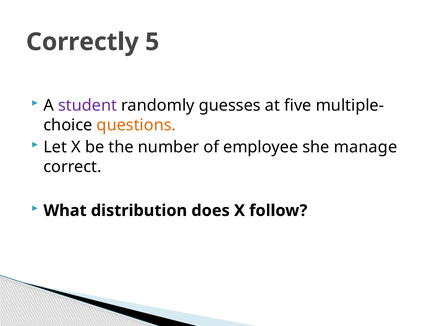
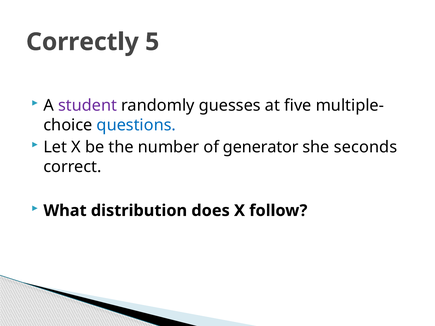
questions colour: orange -> blue
employee: employee -> generator
manage: manage -> seconds
